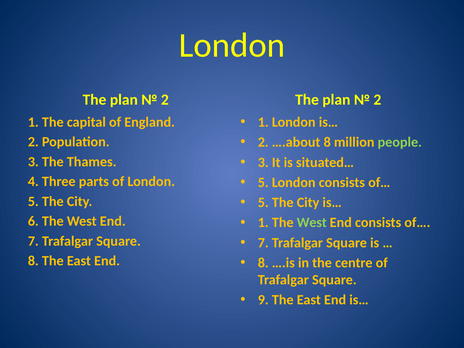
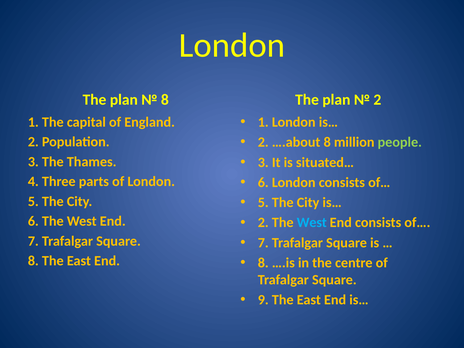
2 at (165, 100): 2 -> 8
5 at (263, 182): 5 -> 6
1 at (263, 223): 1 -> 2
West at (312, 223) colour: light green -> light blue
